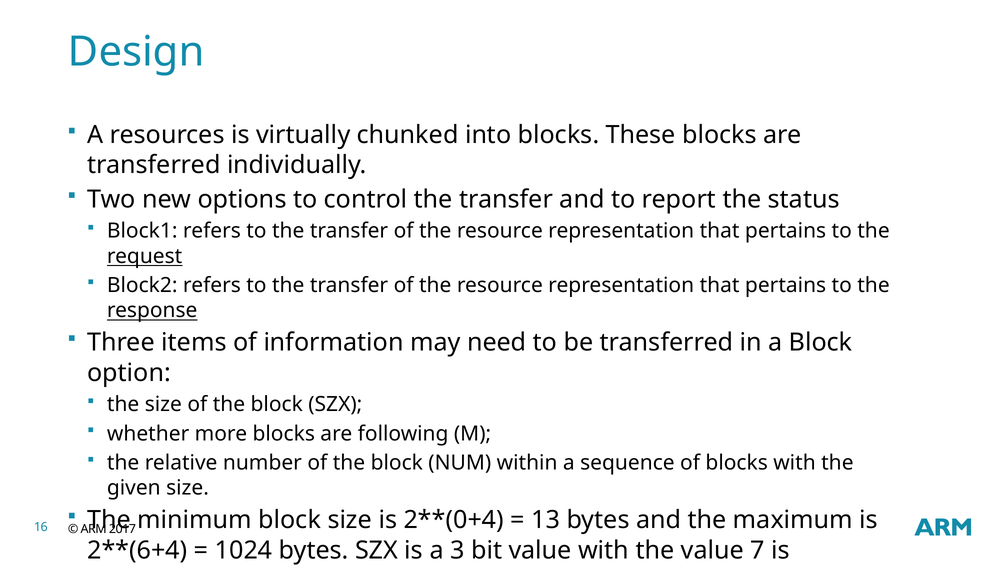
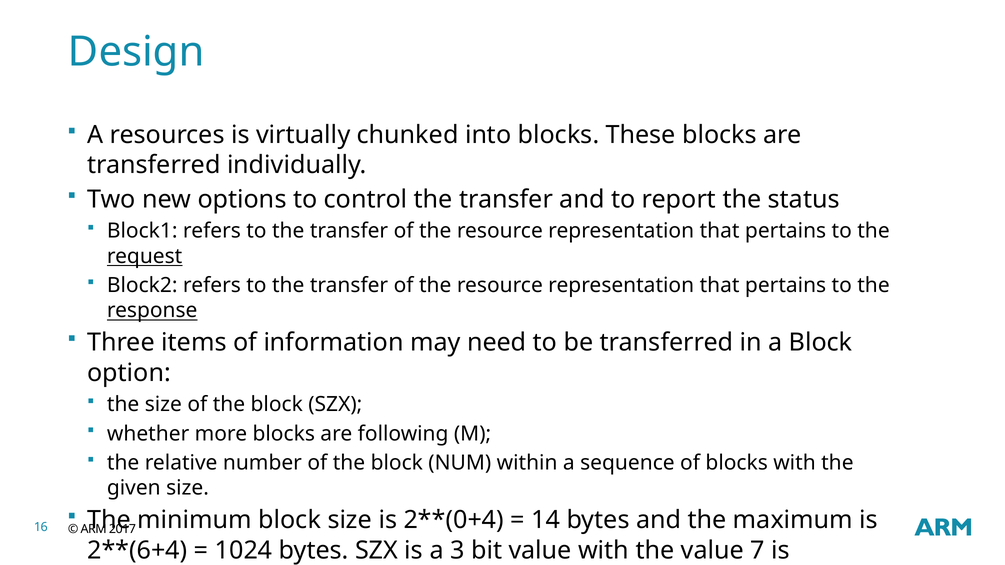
13: 13 -> 14
